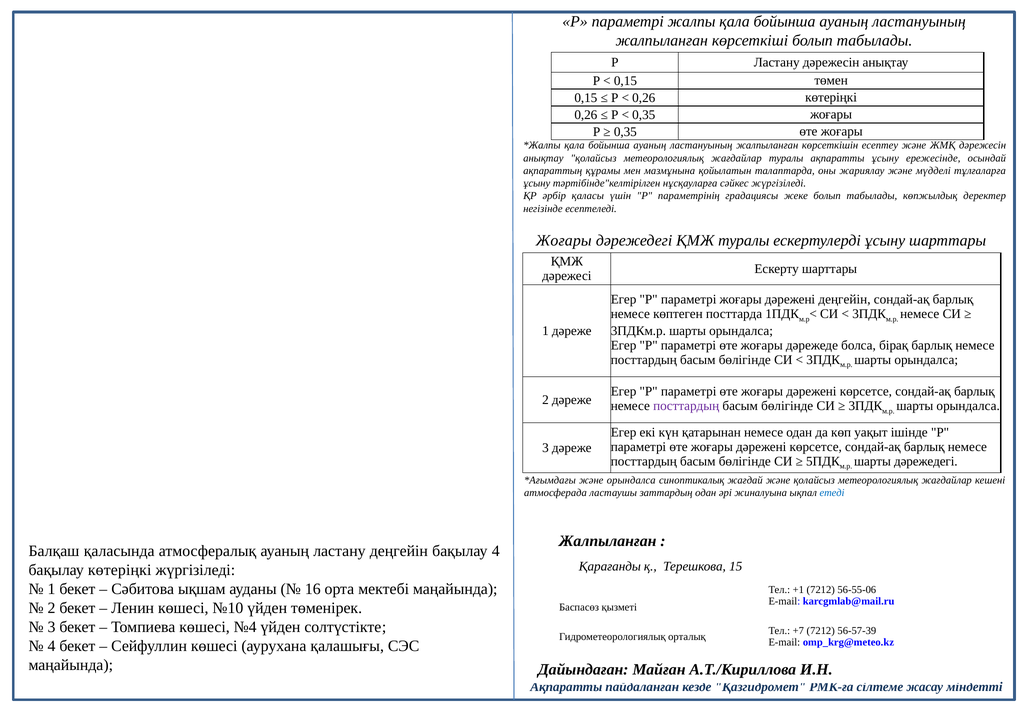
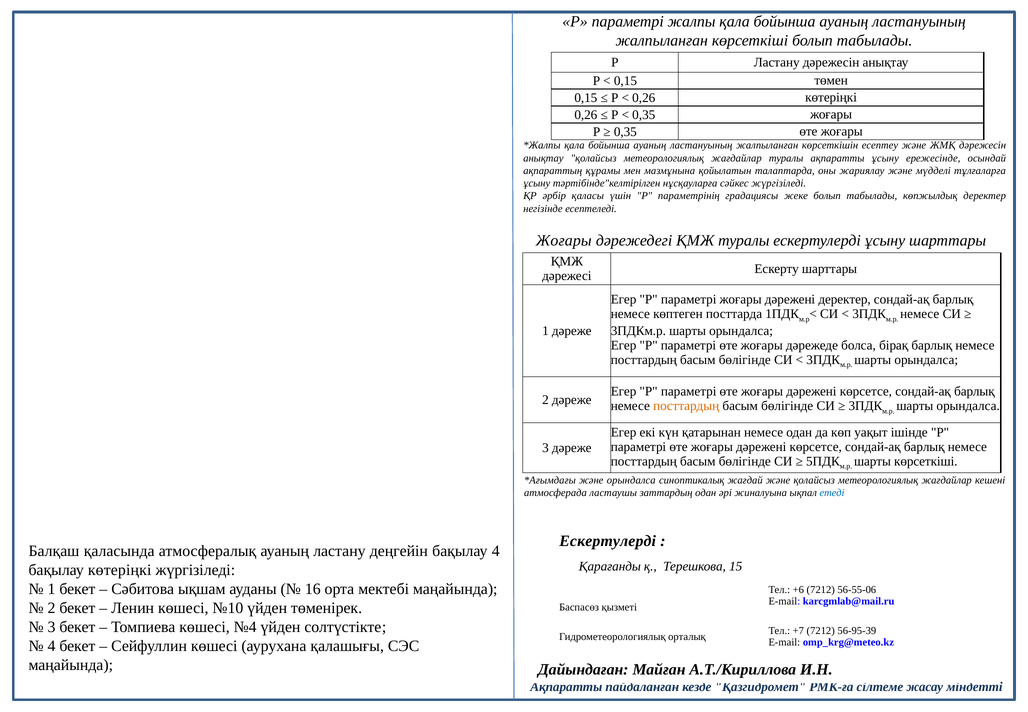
дәрежені деңгейін: деңгейін -> деректер
посттардың at (686, 406) colour: purple -> orange
шарты дәрежедегі: дәрежедегі -> көрсеткіші
Жалпыланған at (608, 541): Жалпыланған -> Ескертулерді
+1: +1 -> +6
56-57-39: 56-57-39 -> 56-95-39
